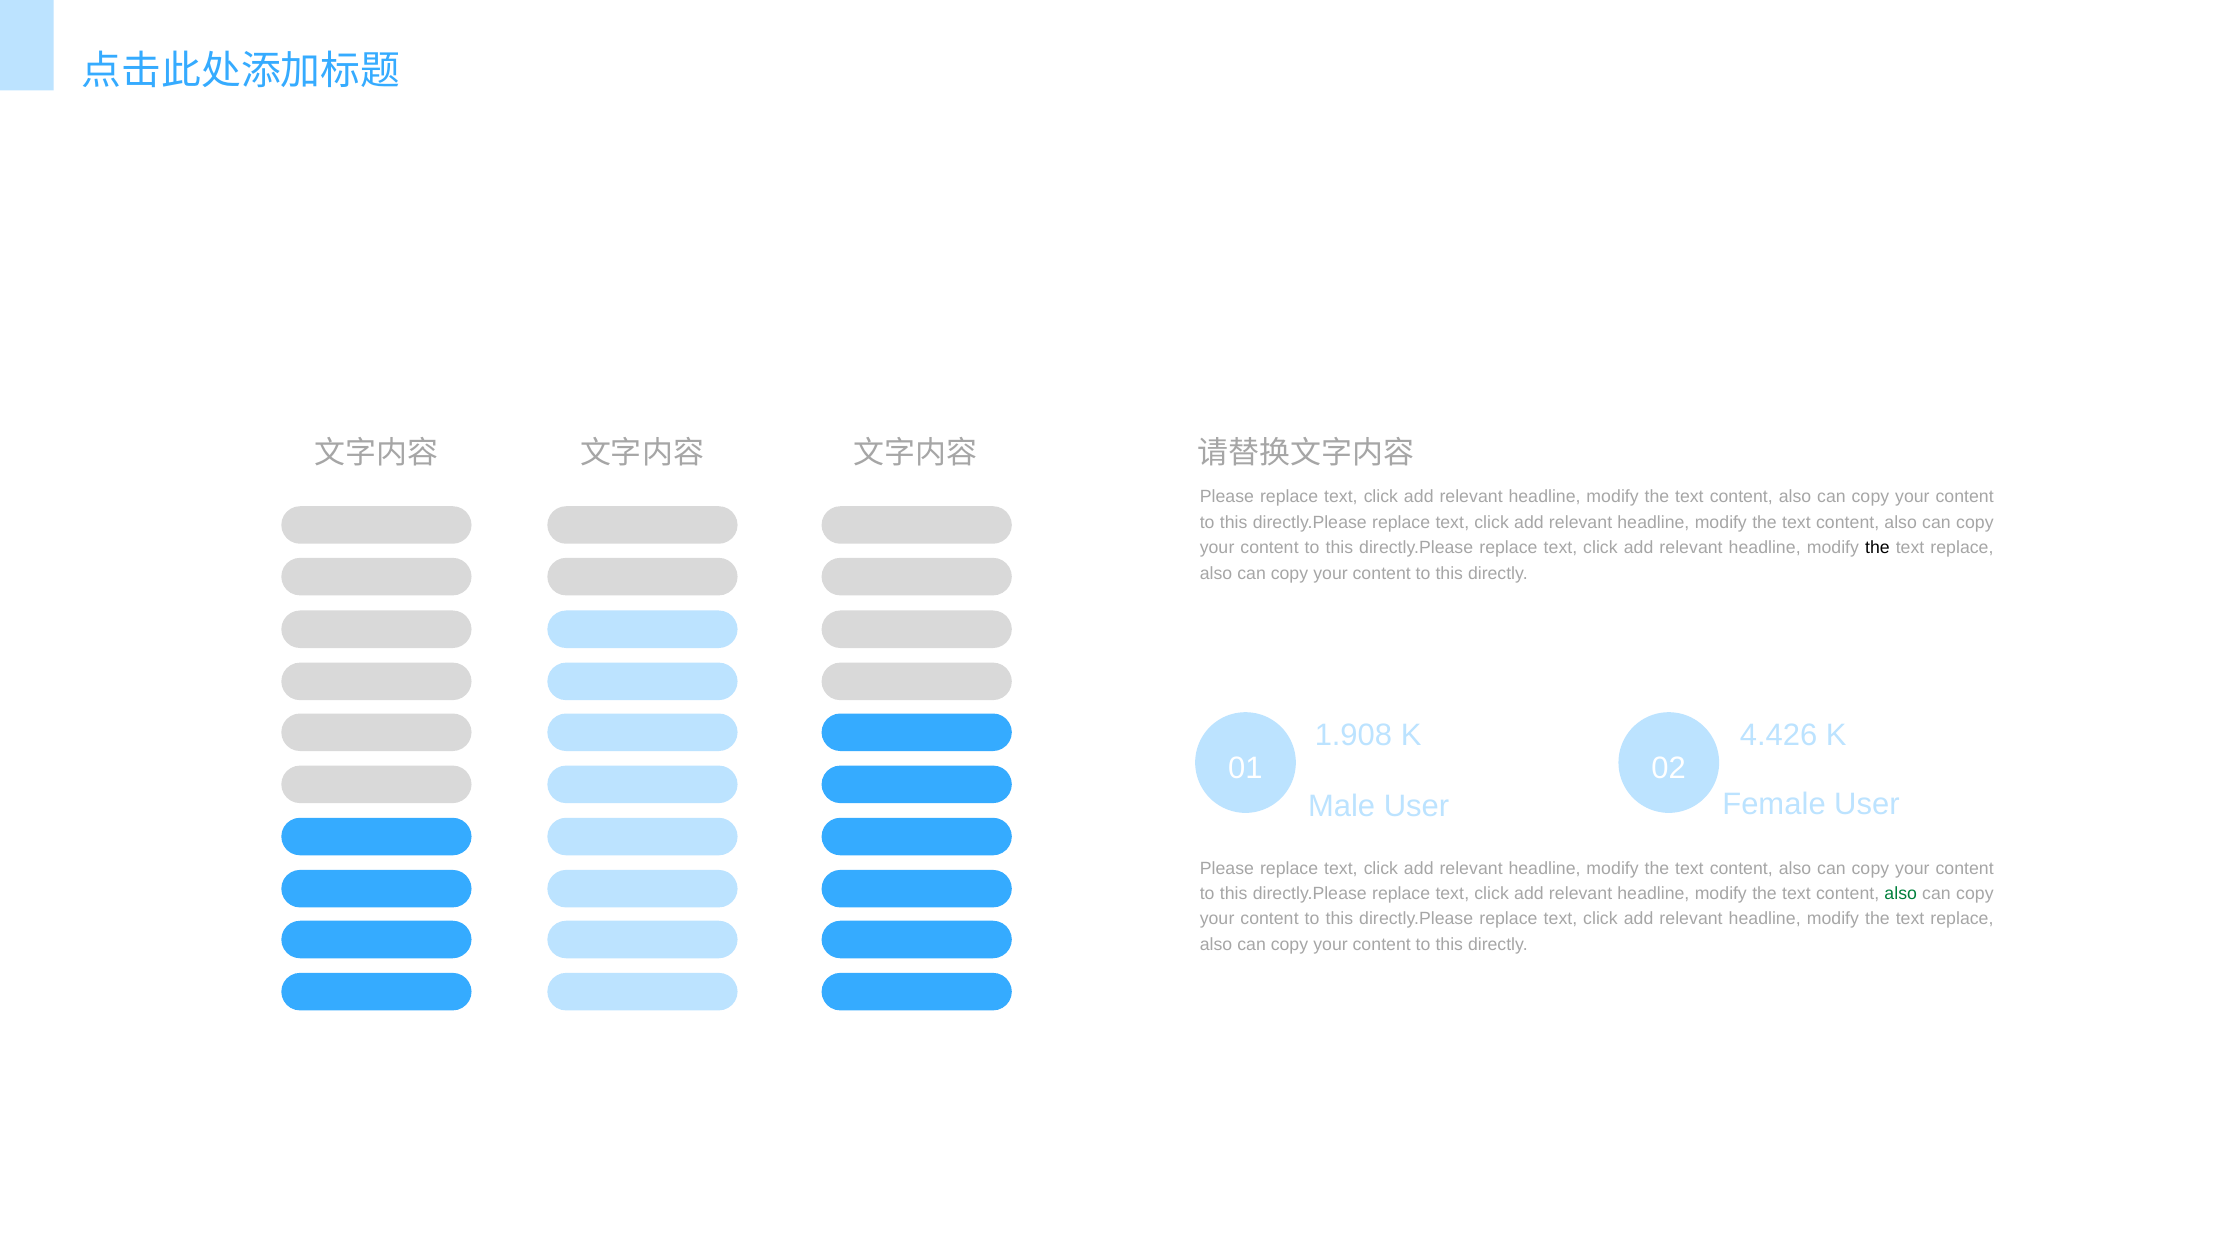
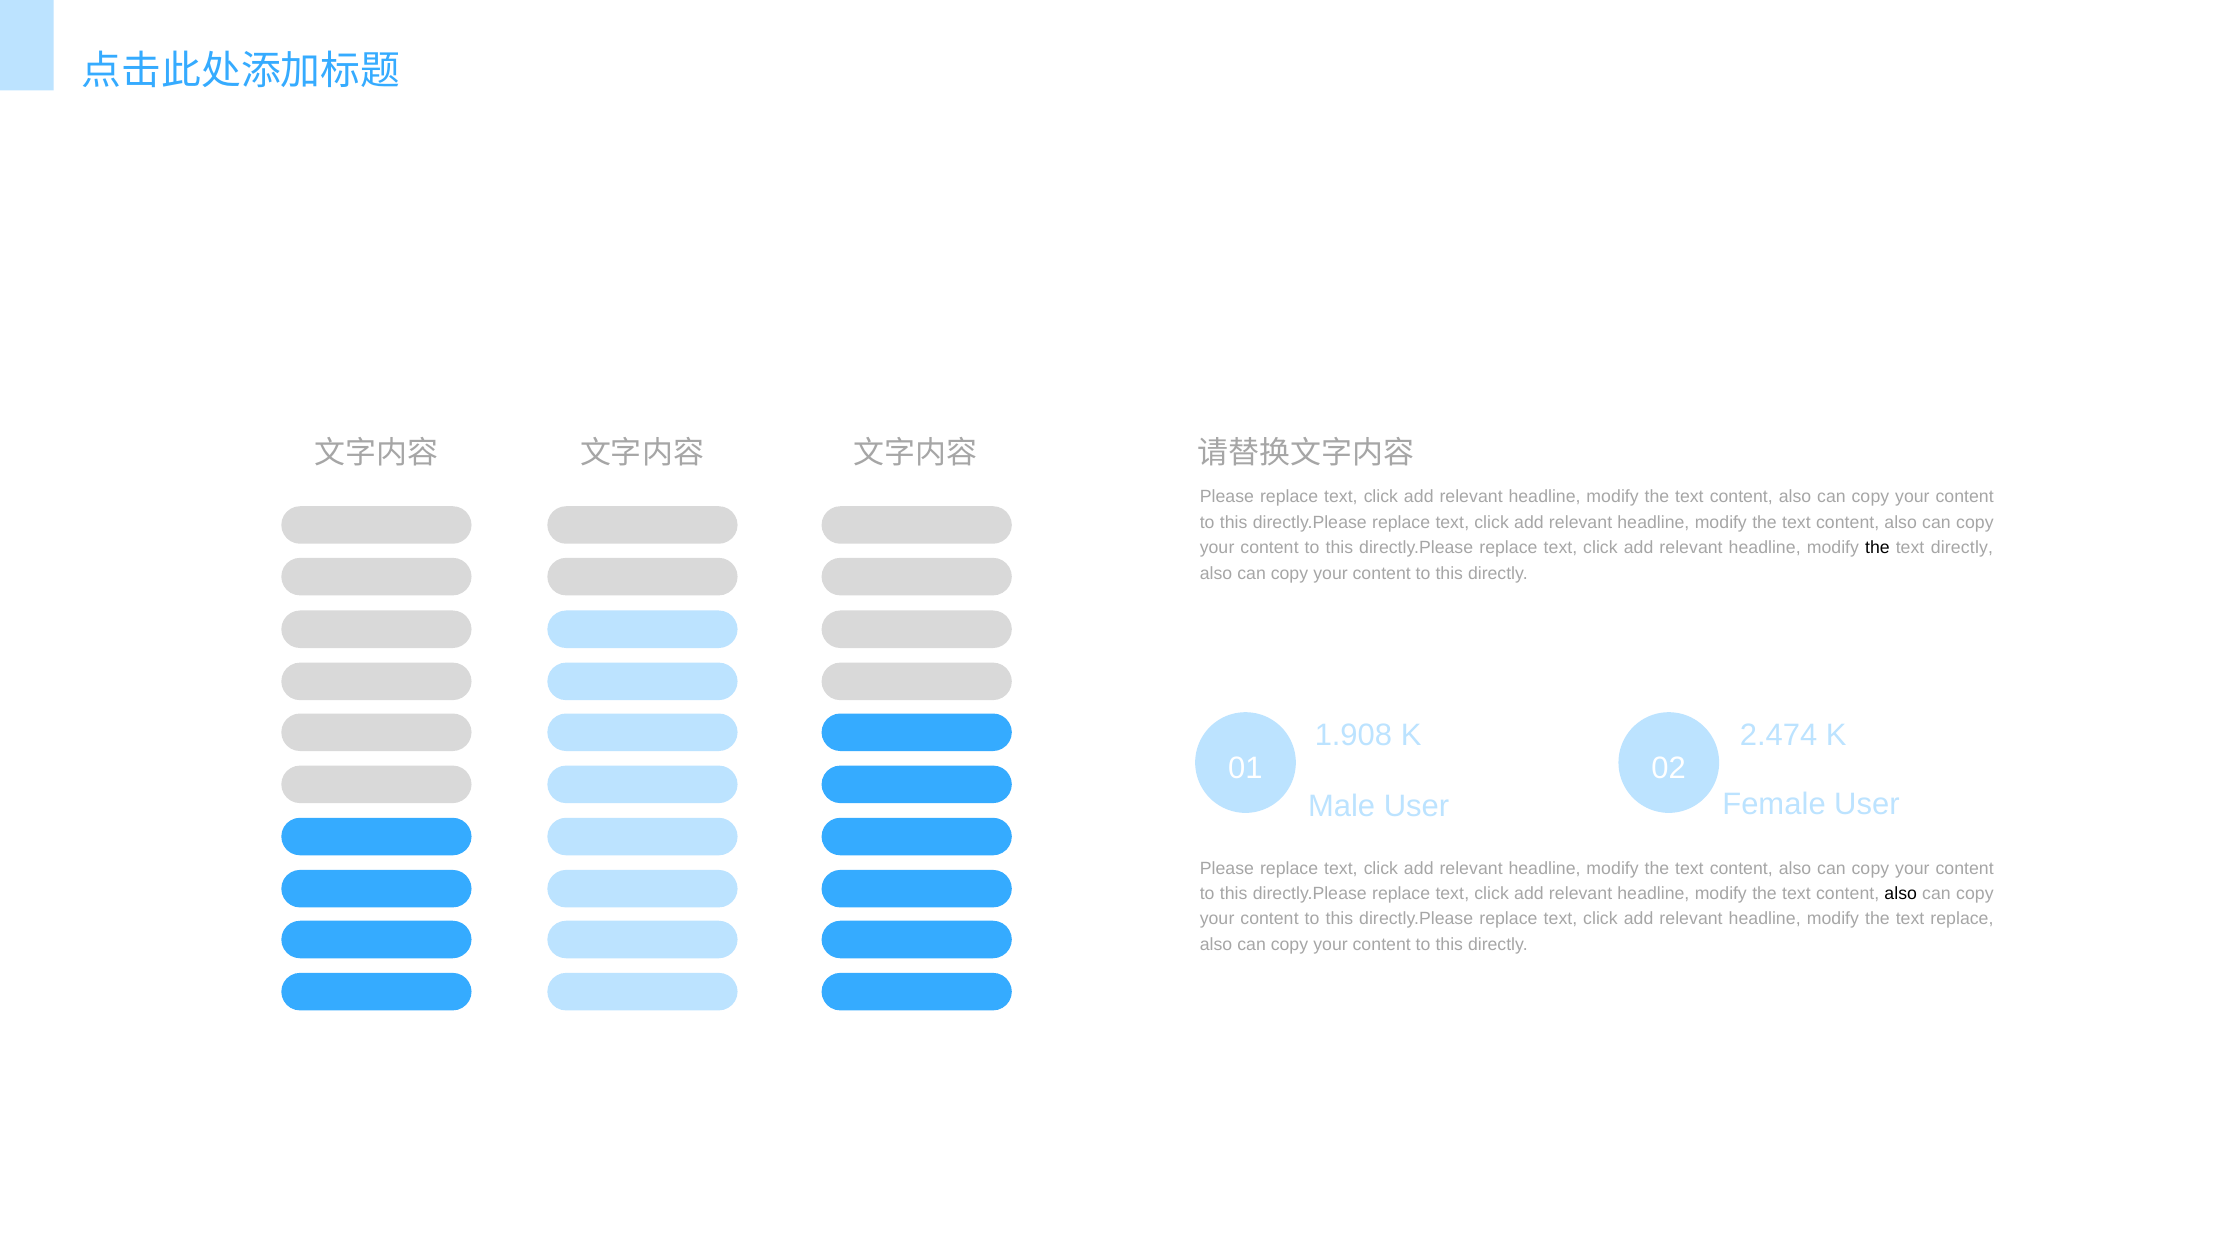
replace at (1962, 548): replace -> directly
4.426: 4.426 -> 2.474
also at (1901, 894) colour: green -> black
